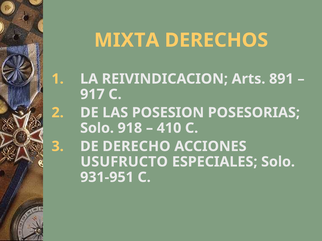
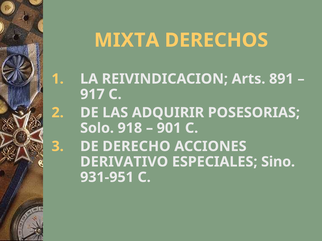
POSESION: POSESION -> ADQUIRIR
410: 410 -> 901
USUFRUCTO: USUFRUCTO -> DERIVATIVO
ESPECIALES Solo: Solo -> Sino
